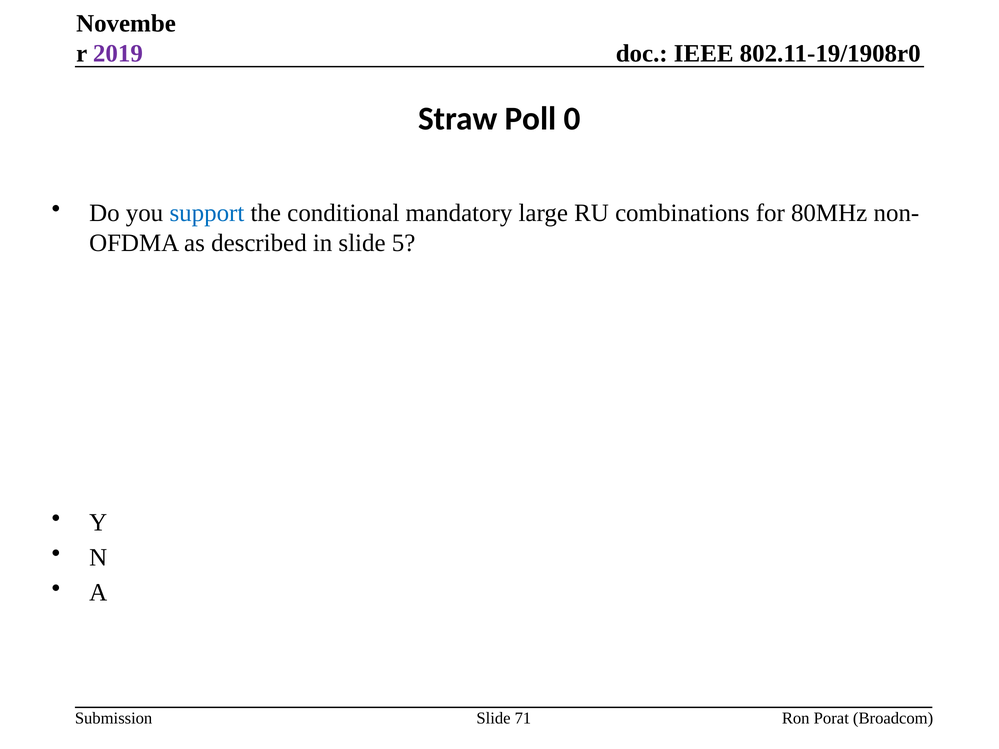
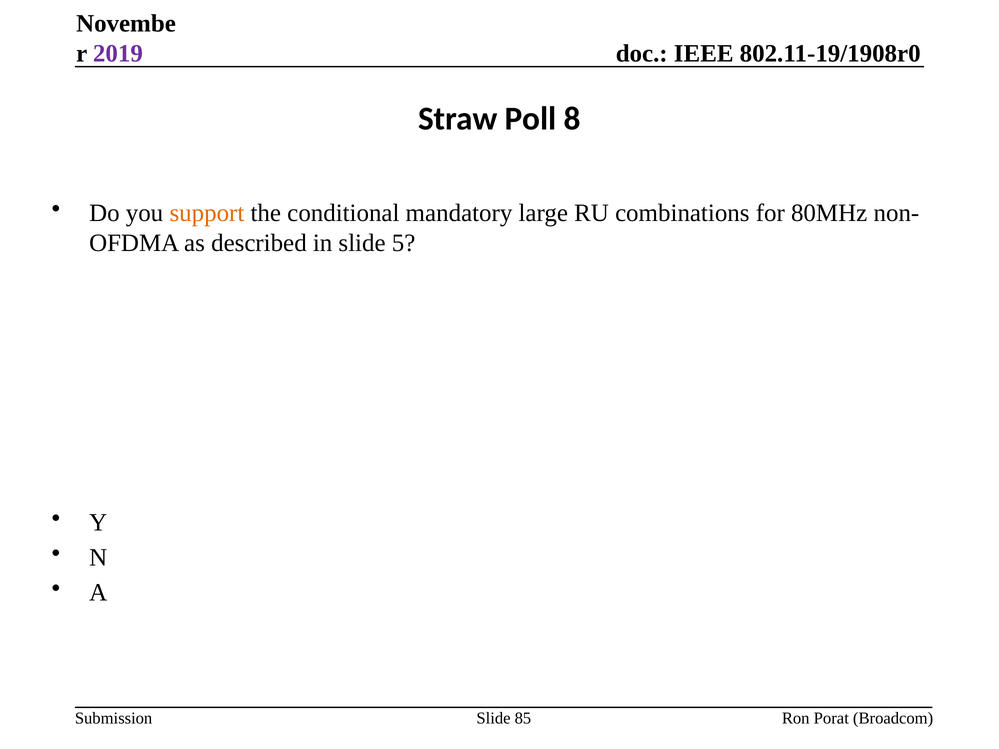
0: 0 -> 8
support colour: blue -> orange
71: 71 -> 85
